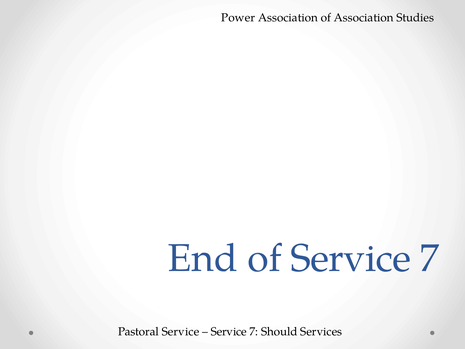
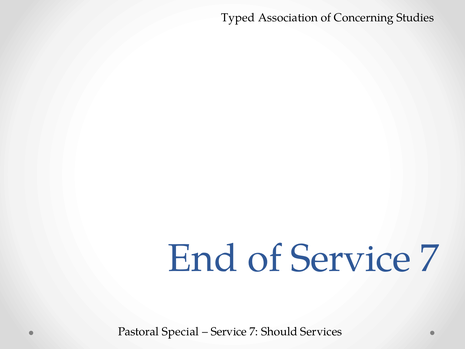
Power: Power -> Typed
of Association: Association -> Concerning
Pastoral Service: Service -> Special
